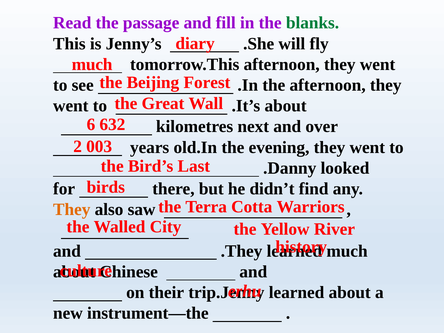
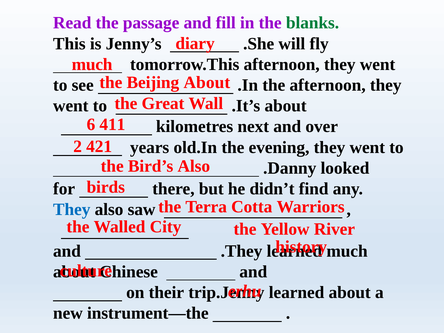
Beijing Forest: Forest -> About
632: 632 -> 411
003: 003 -> 421
Bird’s Last: Last -> Also
They at (72, 210) colour: orange -> blue
